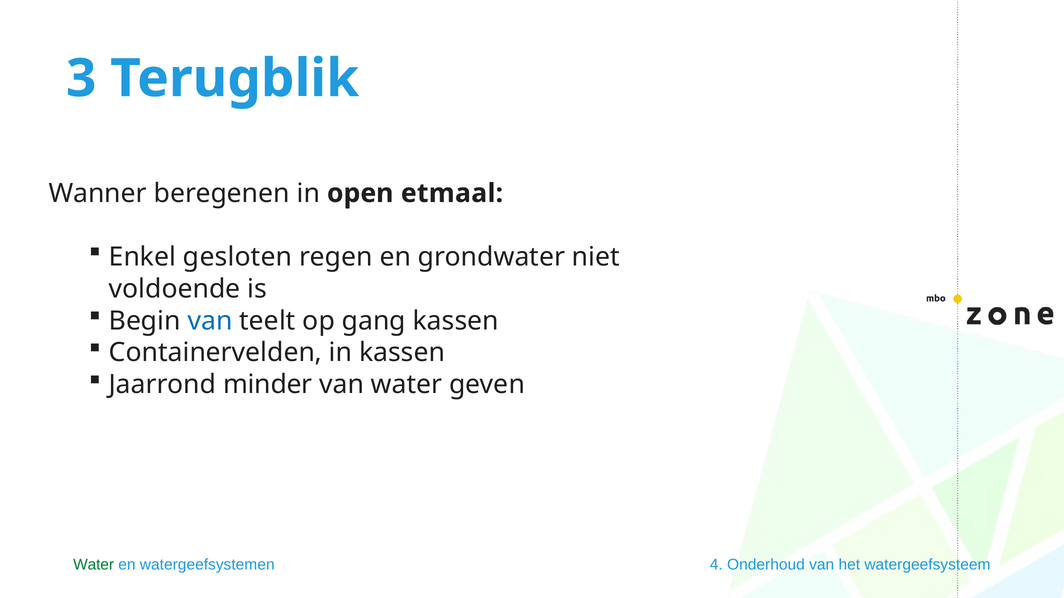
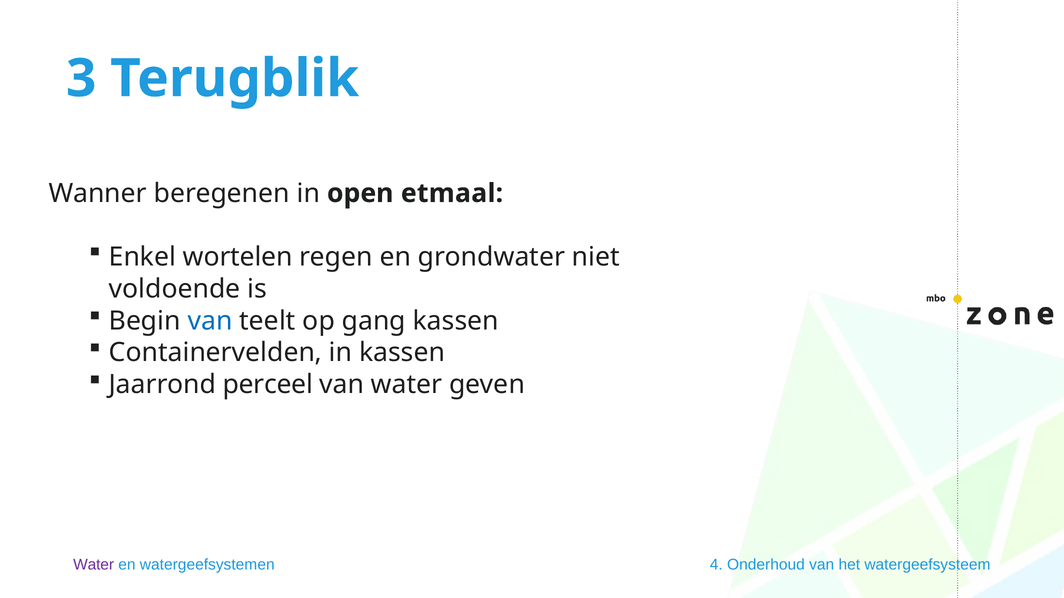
gesloten: gesloten -> wortelen
minder: minder -> perceel
Water at (94, 565) colour: green -> purple
